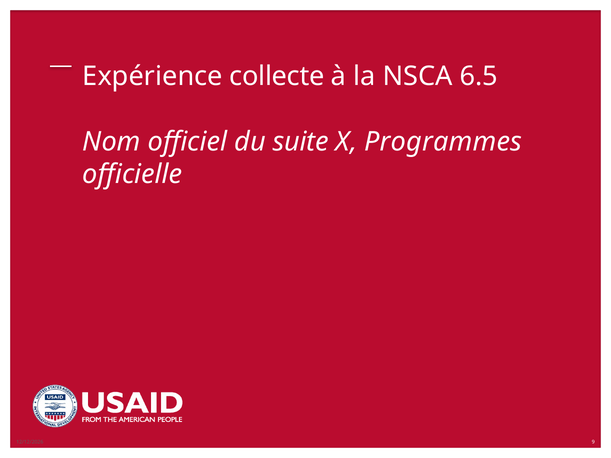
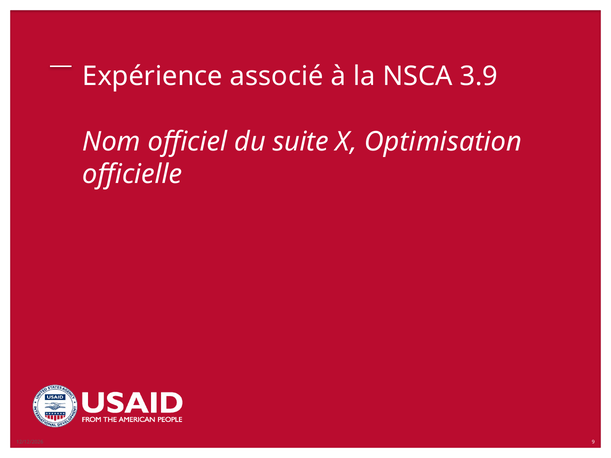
collecte: collecte -> associé
6.5: 6.5 -> 3.9
Programmes: Programmes -> Optimisation
